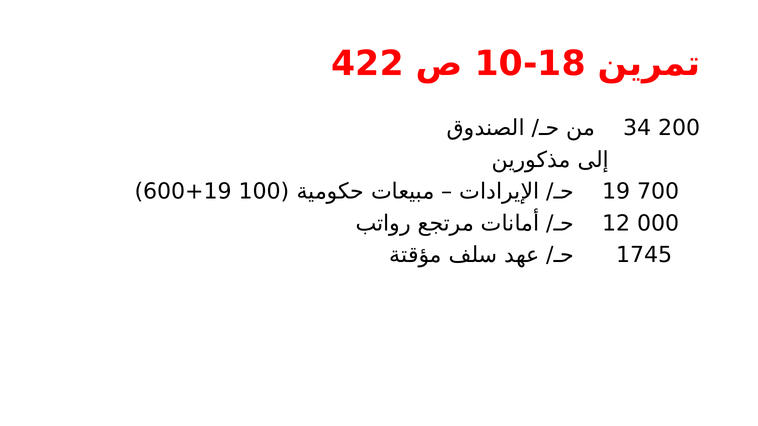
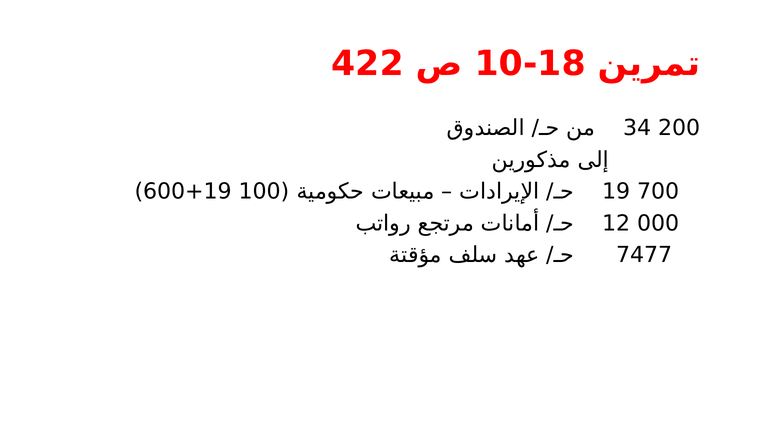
1745: 1745 -> 7477
